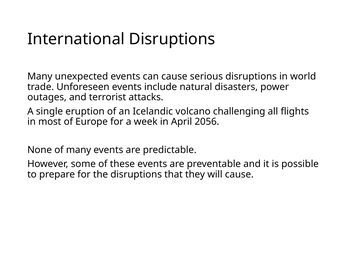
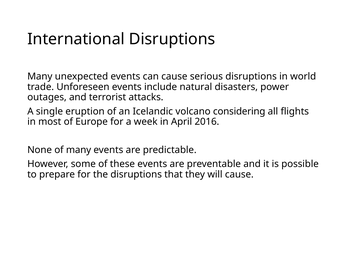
challenging: challenging -> considering
2056: 2056 -> 2016
